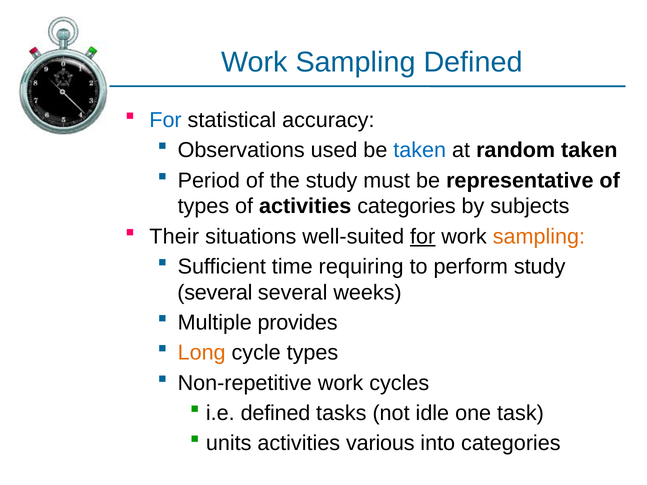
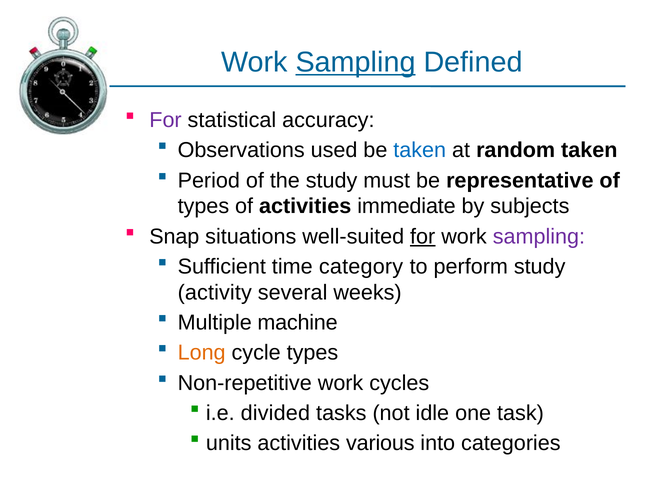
Sampling at (356, 62) underline: none -> present
For at (166, 120) colour: blue -> purple
activities categories: categories -> immediate
Their: Their -> Snap
sampling at (539, 237) colour: orange -> purple
requiring: requiring -> category
several at (215, 293): several -> activity
provides: provides -> machine
i.e defined: defined -> divided
